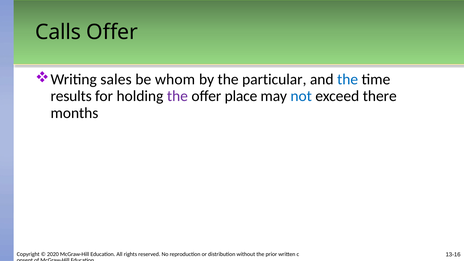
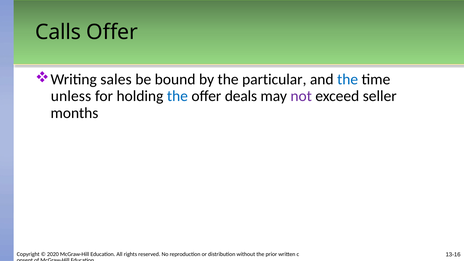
whom: whom -> bound
results: results -> unless
the at (177, 96) colour: purple -> blue
place: place -> deals
not colour: blue -> purple
there: there -> seller
